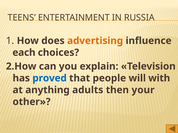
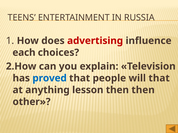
advertising colour: orange -> red
will with: with -> that
adults: adults -> lesson
then your: your -> then
